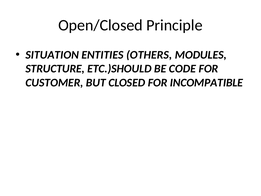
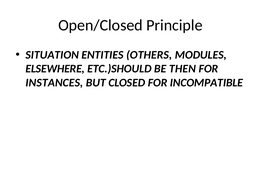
STRUCTURE: STRUCTURE -> ELSEWHERE
CODE: CODE -> THEN
CUSTOMER: CUSTOMER -> INSTANCES
